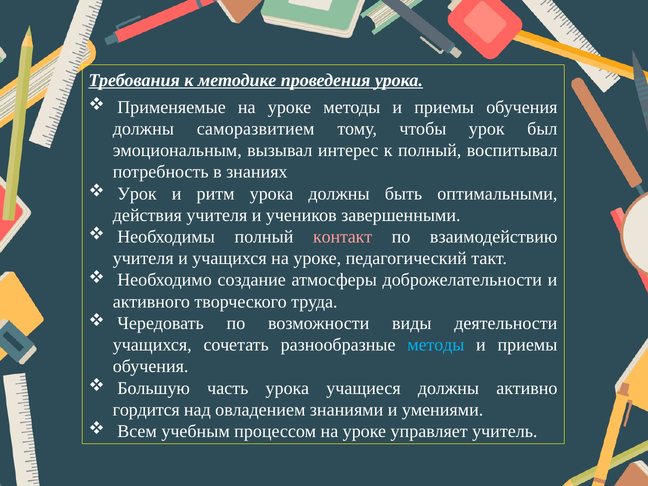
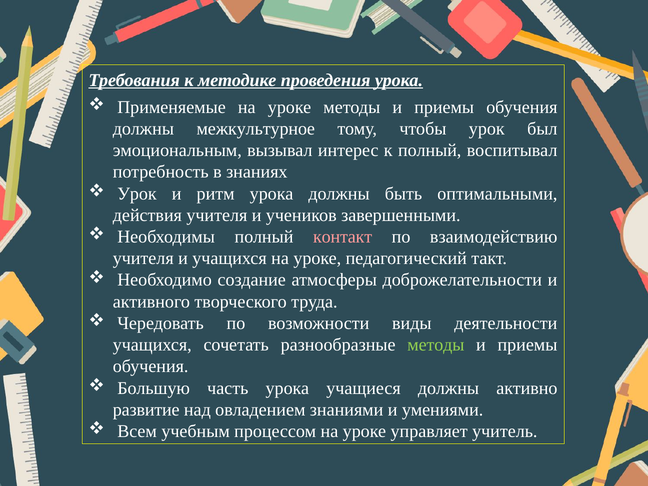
саморазвитием: саморазвитием -> межкультурное
методы at (436, 345) colour: light blue -> light green
гордится: гордится -> развитие
